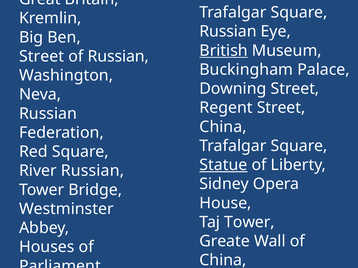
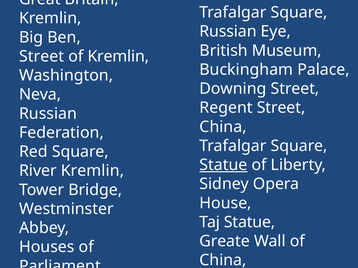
British underline: present -> none
of Russian: Russian -> Kremlin
River Russian: Russian -> Kremlin
Taj Tower: Tower -> Statue
